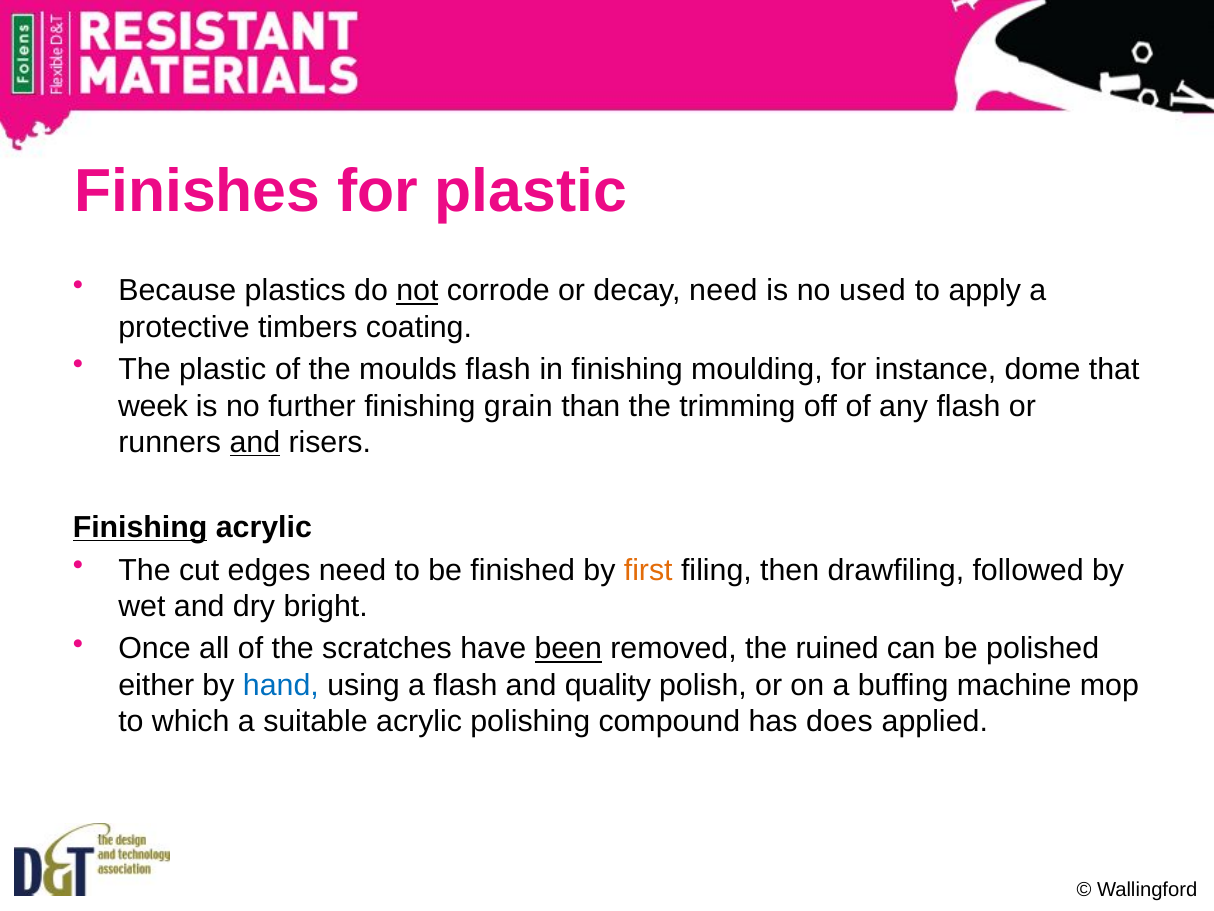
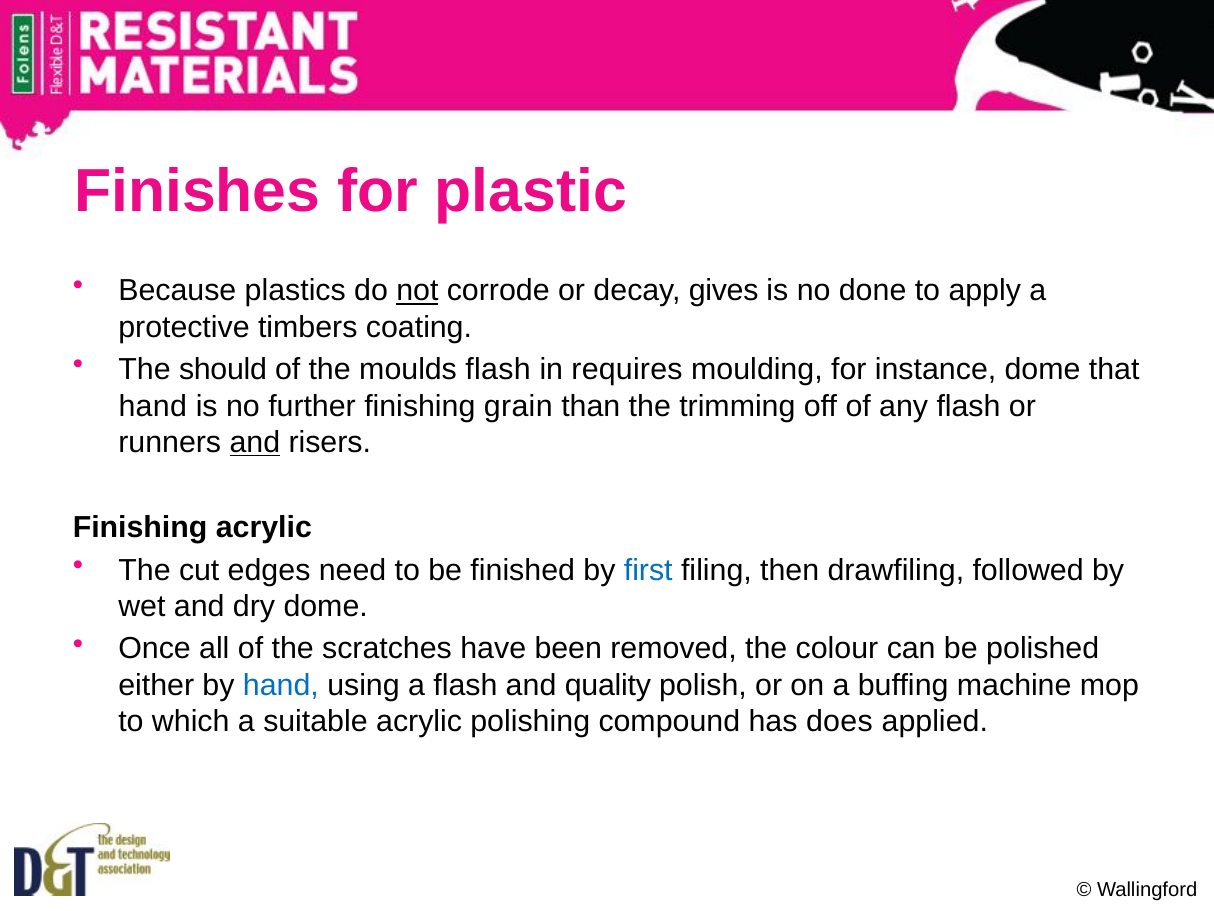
decay need: need -> gives
used: used -> done
The plastic: plastic -> should
in finishing: finishing -> requires
week at (153, 406): week -> hand
Finishing at (140, 527) underline: present -> none
first colour: orange -> blue
dry bright: bright -> dome
been underline: present -> none
ruined: ruined -> colour
